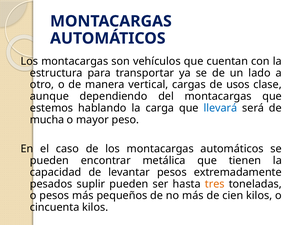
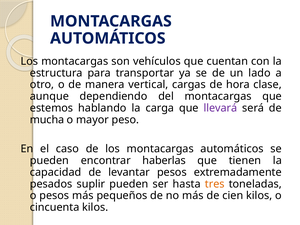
usos: usos -> hora
llevará colour: blue -> purple
metálica: metálica -> haberlas
